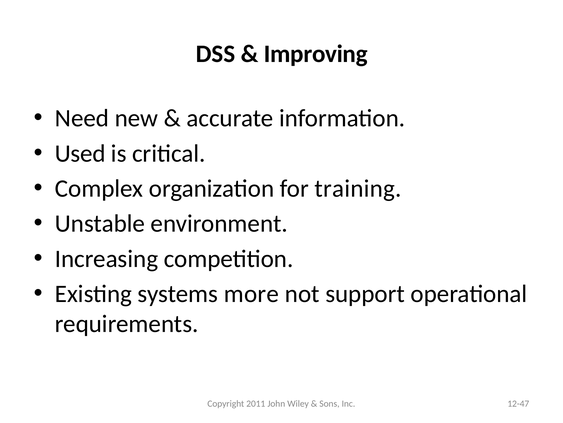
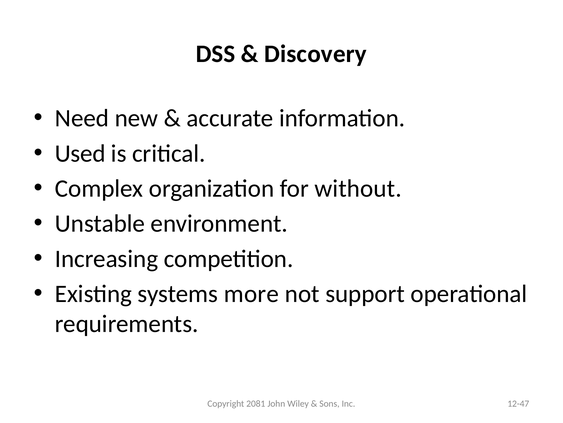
Improving: Improving -> Discovery
training: training -> without
2011: 2011 -> 2081
